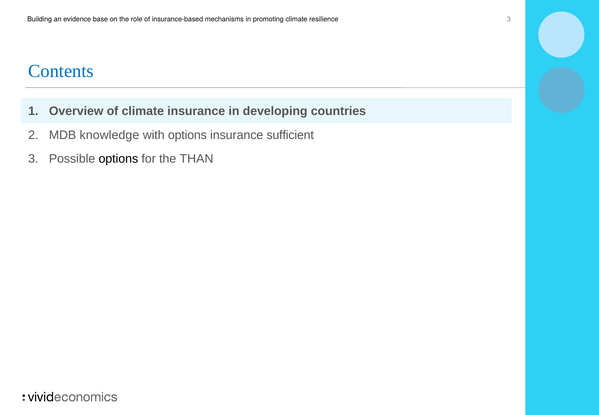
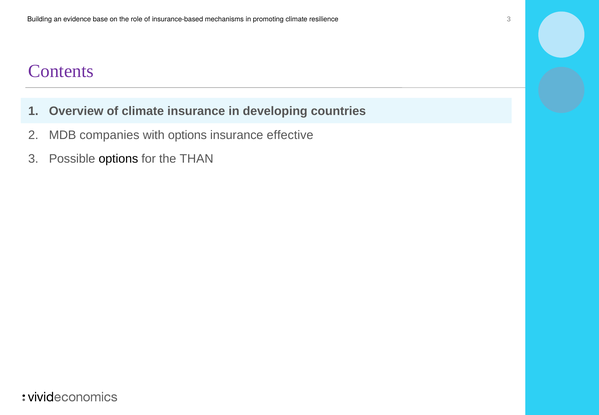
Contents colour: blue -> purple
knowledge: knowledge -> companies
sufficient: sufficient -> effective
